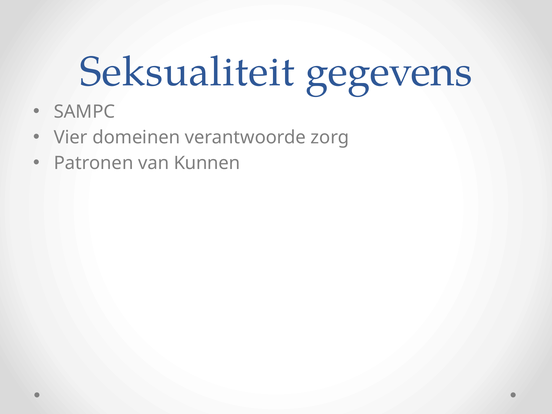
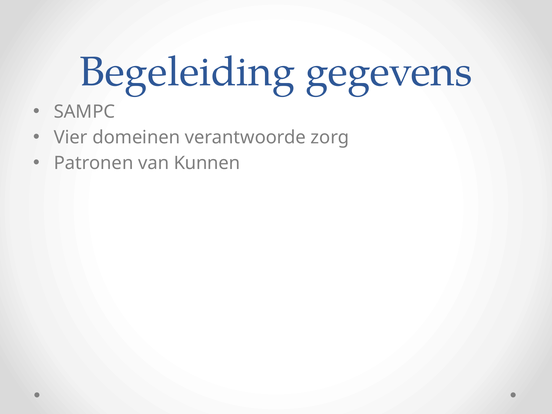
Seksualiteit: Seksualiteit -> Begeleiding
